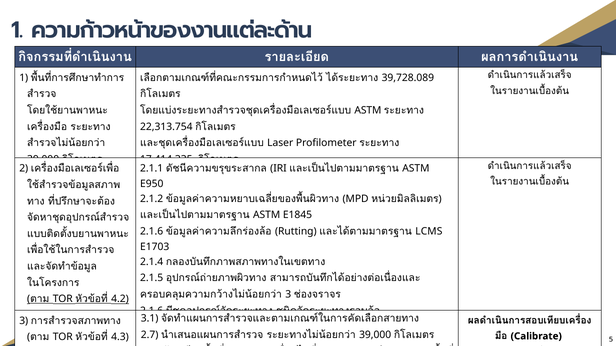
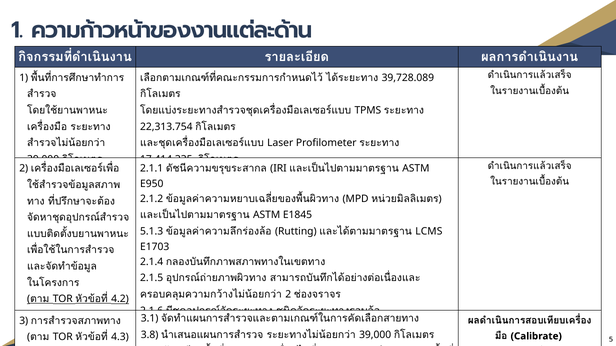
ASTM at (368, 111): ASTM -> TPMS
2.1.6 at (152, 232): 2.1.6 -> 5.1.3
3 at (288, 295): 3 -> 2
2.7: 2.7 -> 3.8
